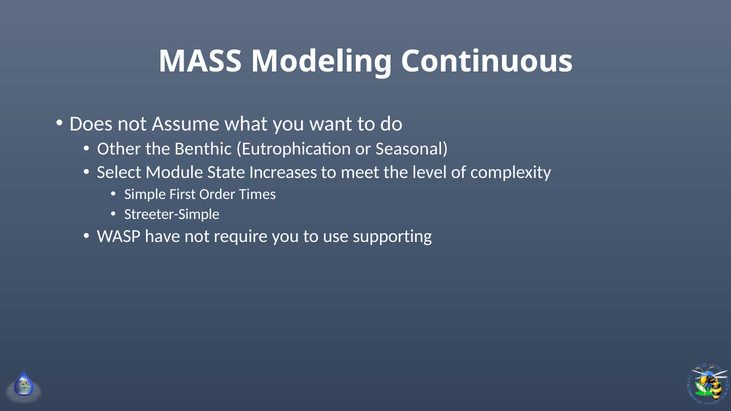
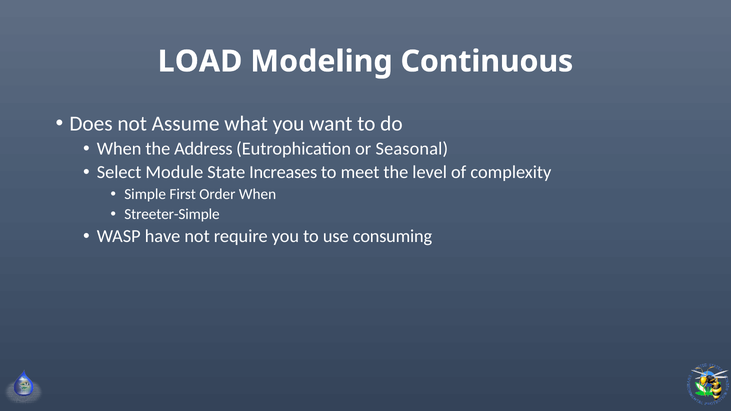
MASS: MASS -> LOAD
Other at (119, 149): Other -> When
Benthic: Benthic -> Address
Order Times: Times -> When
supporting: supporting -> consuming
